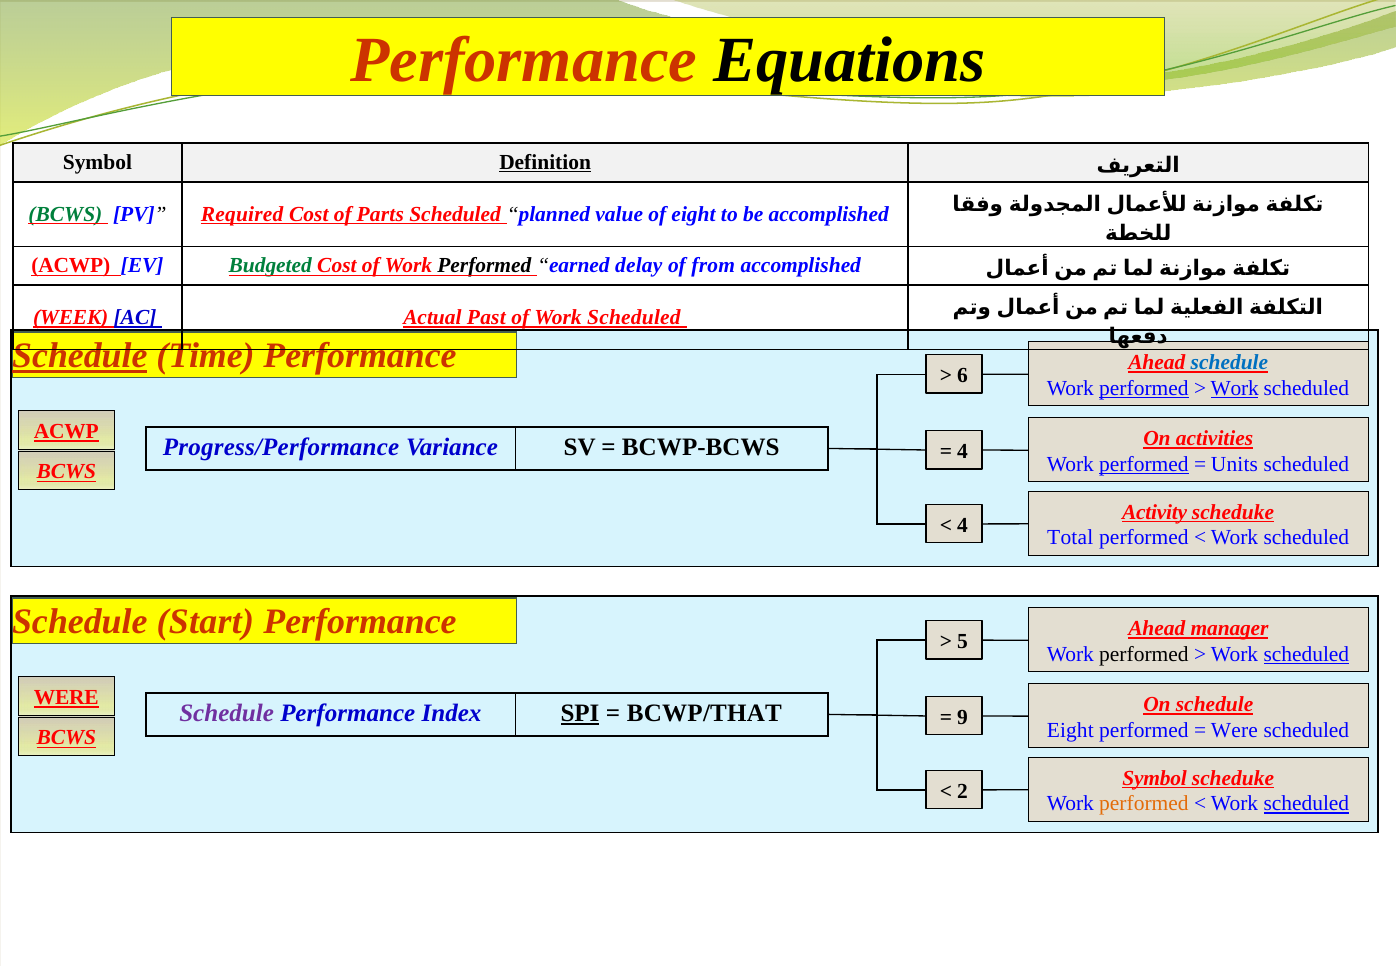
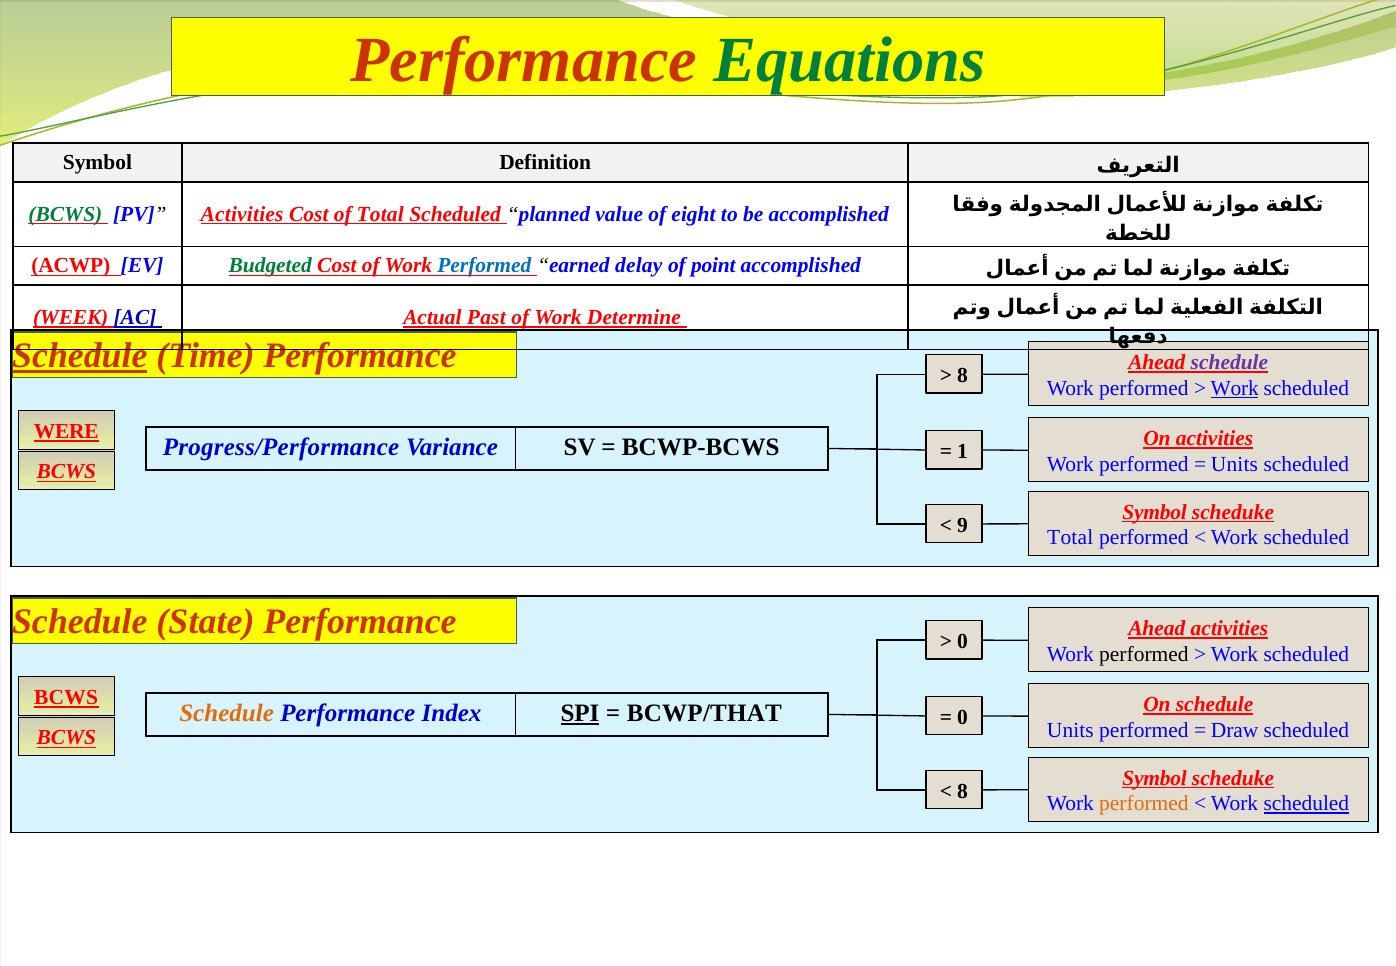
Equations colour: black -> green
Definition underline: present -> none
PV Required: Required -> Activities
of Parts: Parts -> Total
Performed at (484, 266) colour: black -> blue
from: from -> point
of Work Scheduled: Scheduled -> Determine
schedule at (1229, 363) colour: blue -> purple
6 at (963, 376): 6 -> 8
performed at (1144, 388) underline: present -> none
ACWP at (66, 432): ACWP -> WERE
4 at (963, 451): 4 -> 1
performed at (1144, 464) underline: present -> none
Activity at (1155, 512): Activity -> Symbol
4 at (963, 525): 4 -> 9
Start: Start -> State
Ahead manager: manager -> activities
5 at (963, 642): 5 -> 0
scheduled at (1306, 654) underline: present -> none
WERE at (66, 698): WERE -> BCWS
Schedule at (227, 714) colour: purple -> orange
9 at (963, 717): 9 -> 0
Eight at (1070, 730): Eight -> Units
Were at (1234, 730): Were -> Draw
2 at (963, 791): 2 -> 8
